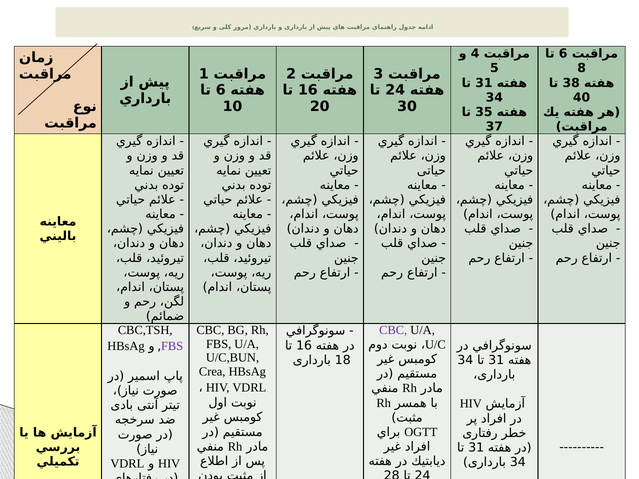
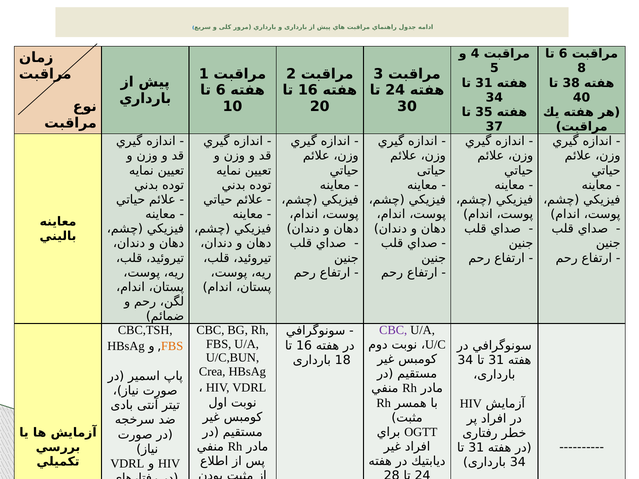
FBS at (172, 347) colour: purple -> orange
